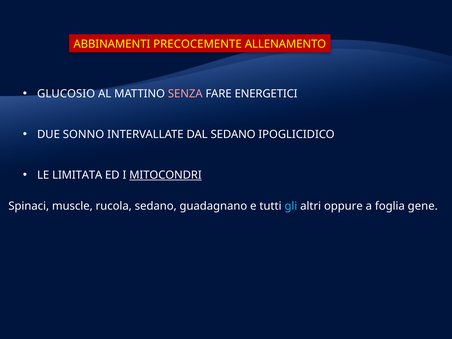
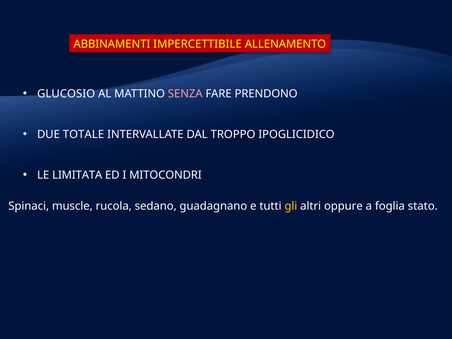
PRECOCEMENTE: PRECOCEMENTE -> IMPERCETTIBILE
ENERGETICI: ENERGETICI -> PRENDONO
SONNO: SONNO -> TOTALE
DAL SEDANO: SEDANO -> TROPPO
MITOCONDRI underline: present -> none
gli colour: light blue -> yellow
gene: gene -> stato
